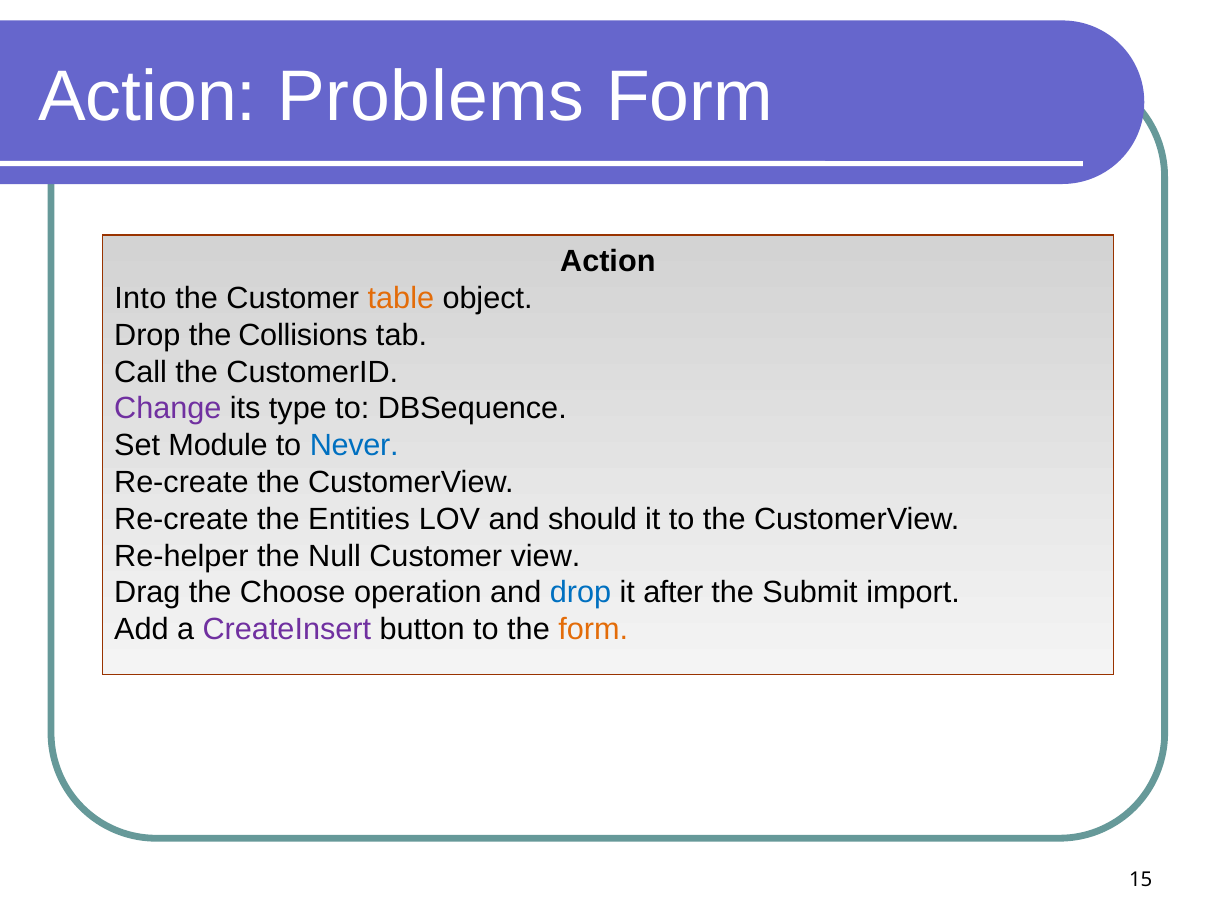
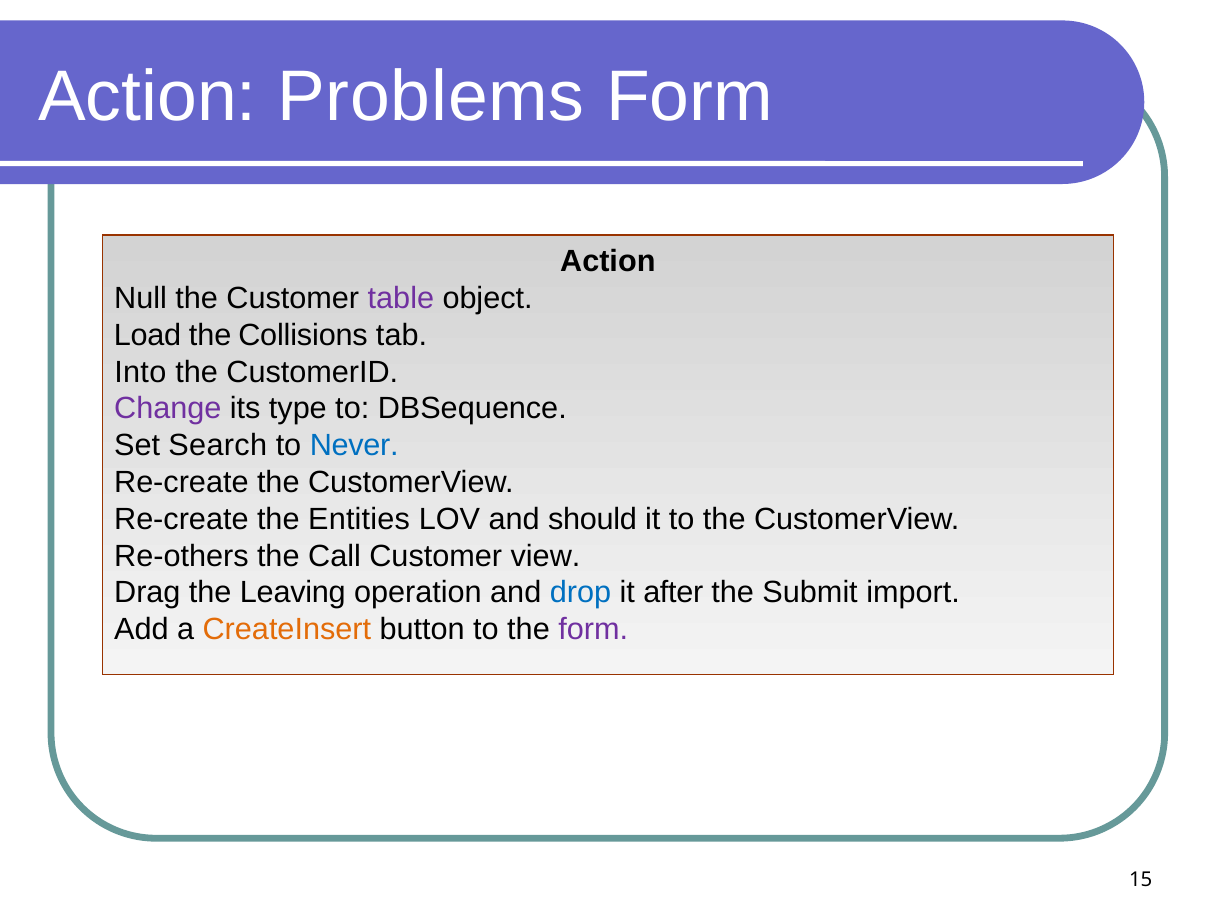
Into: Into -> Null
table colour: orange -> purple
Drop at (147, 335): Drop -> Load
Call: Call -> Into
Module: Module -> Search
Re-helper: Re-helper -> Re-others
Null: Null -> Call
Choose: Choose -> Leaving
CreateInsert colour: purple -> orange
form at (593, 629) colour: orange -> purple
